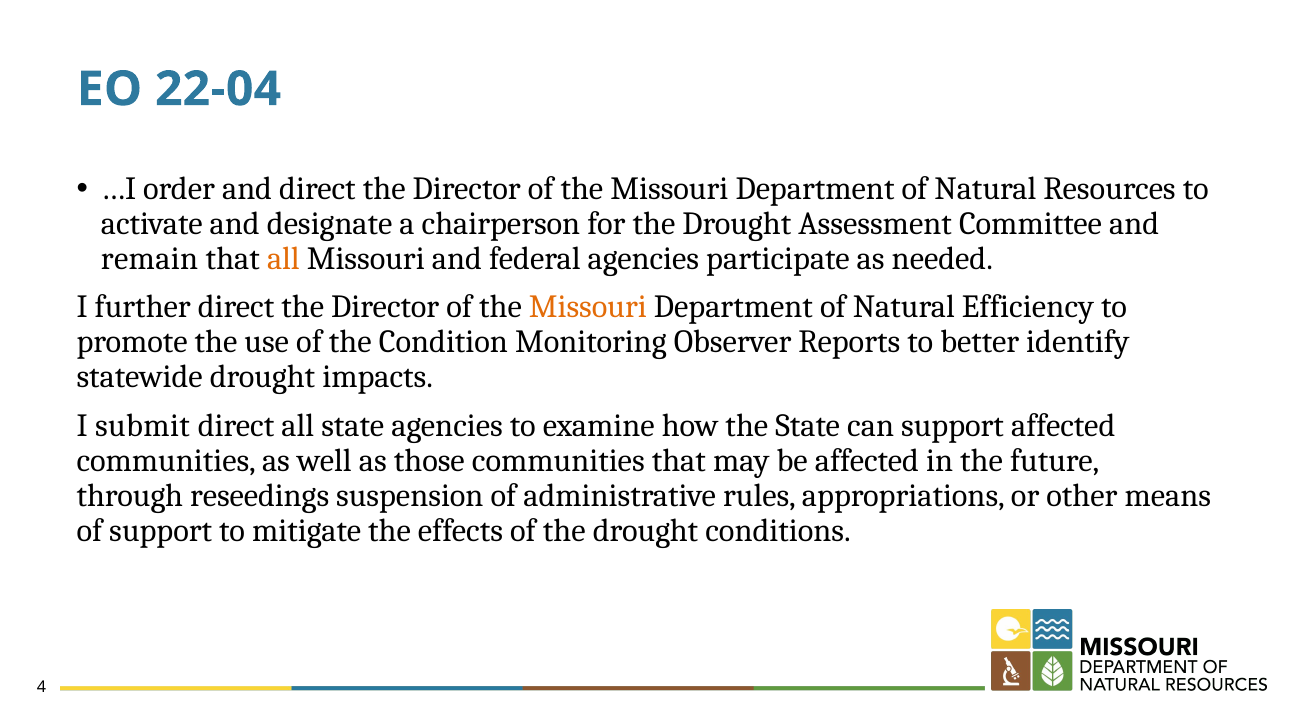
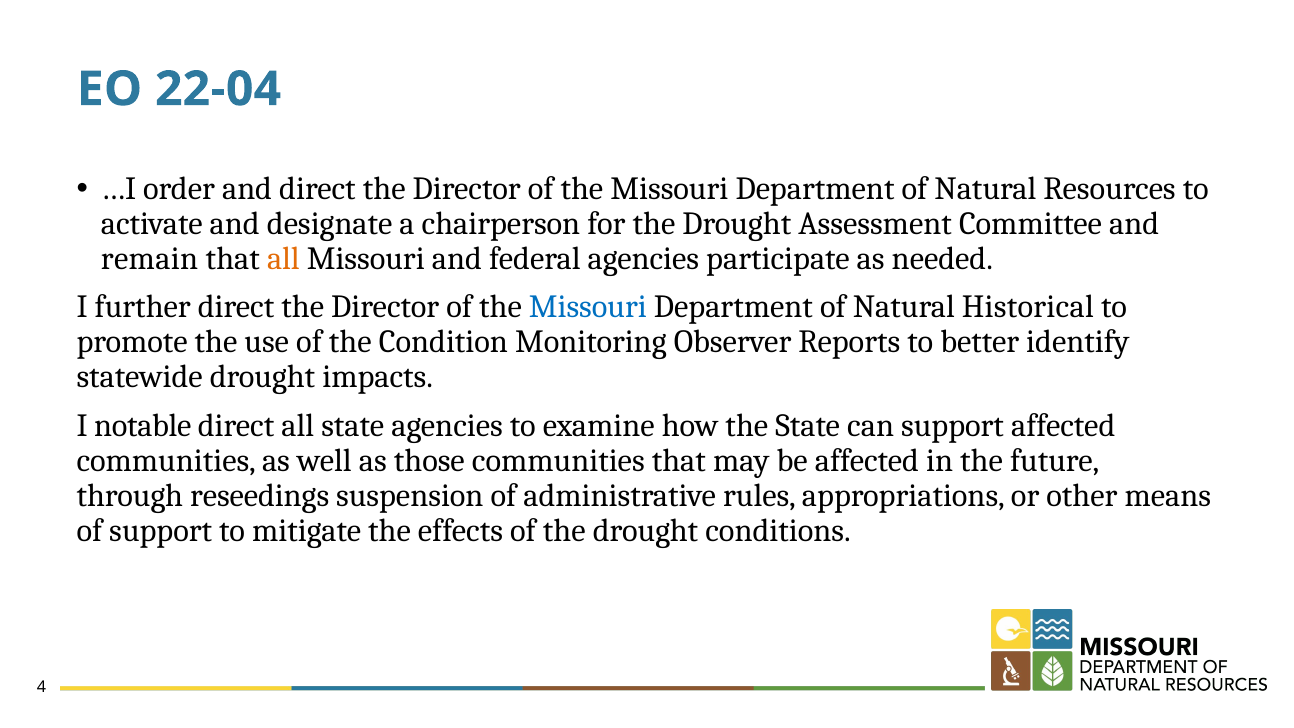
Missouri at (588, 307) colour: orange -> blue
Efficiency: Efficiency -> Historical
submit: submit -> notable
